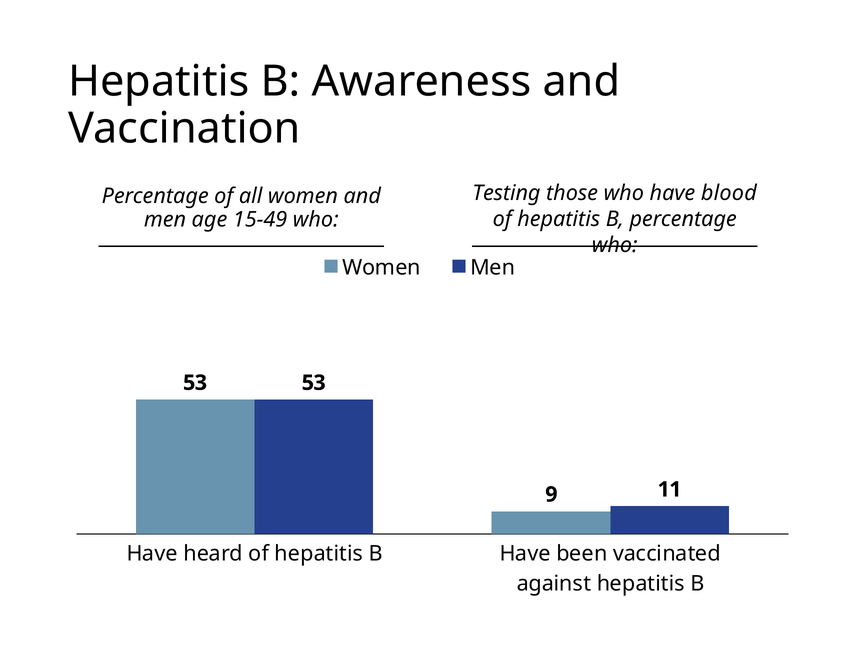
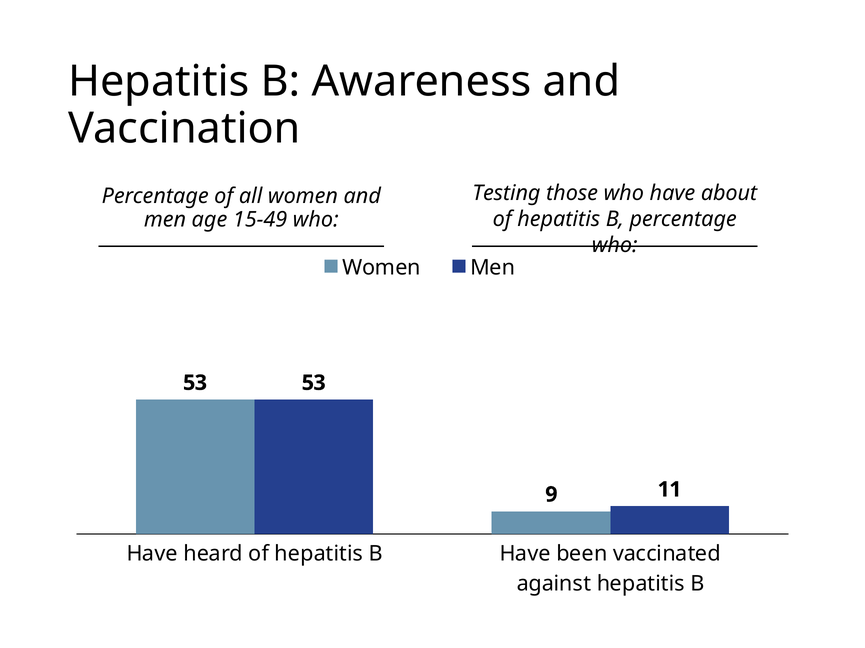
blood: blood -> about
